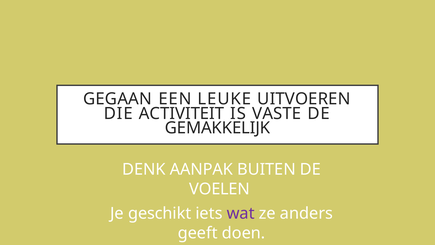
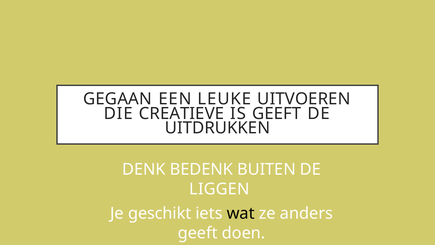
ACTIVITEIT: ACTIVITEIT -> CREATIEVE
IS VASTE: VASTE -> GEEFT
GEMAKKELIJK: GEMAKKELIJK -> UITDRUKKEN
AANPAK: AANPAK -> BEDENK
VOELEN: VOELEN -> LIGGEN
wat colour: purple -> black
